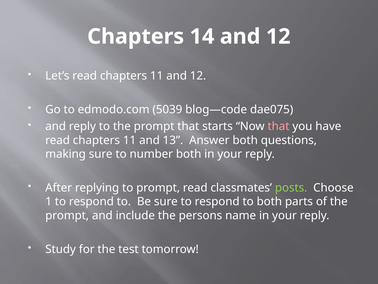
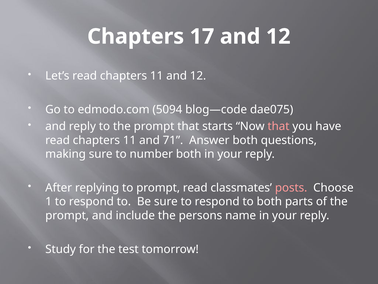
14: 14 -> 17
5039: 5039 -> 5094
13: 13 -> 71
posts colour: light green -> pink
